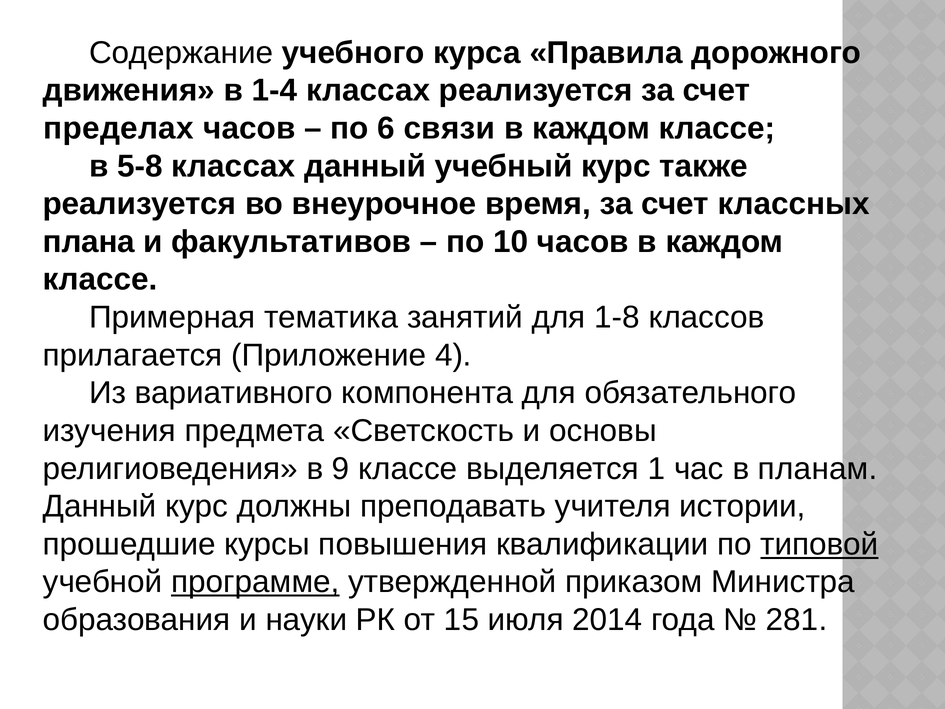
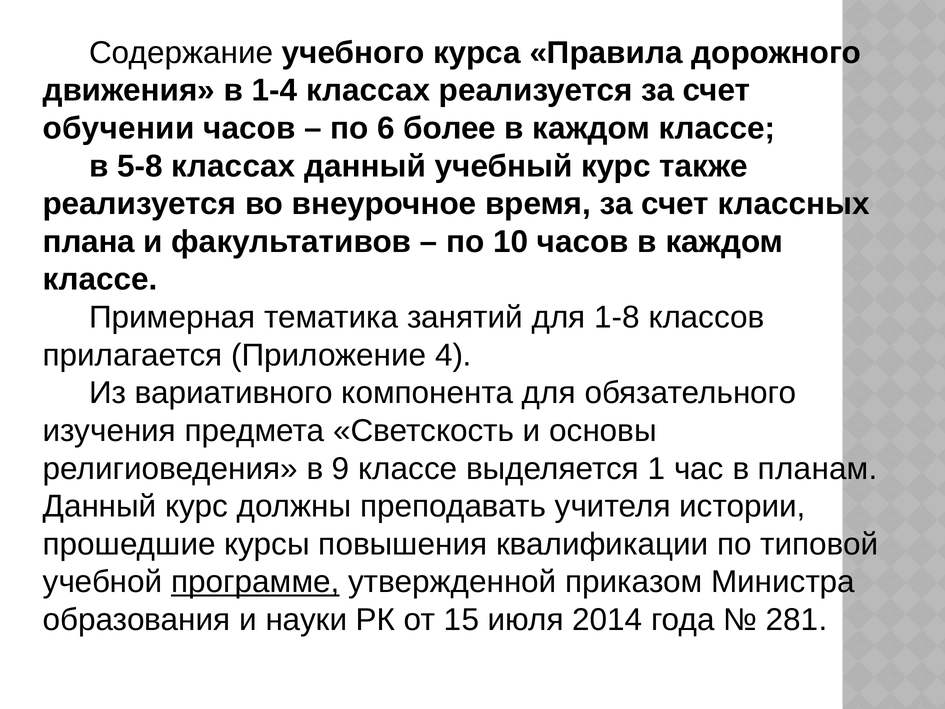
пределах: пределах -> обучении
связи: связи -> более
типовой underline: present -> none
